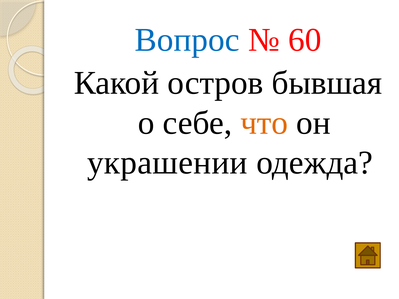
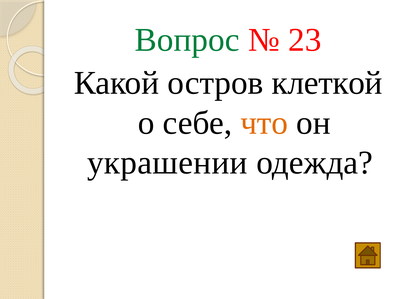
Вопрос colour: blue -> green
60: 60 -> 23
бывшая: бывшая -> клеткой
